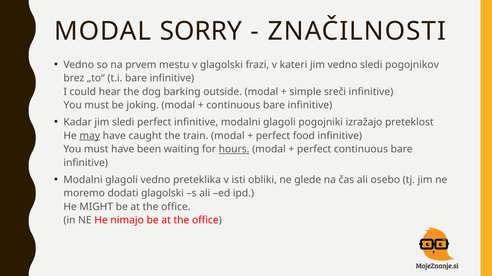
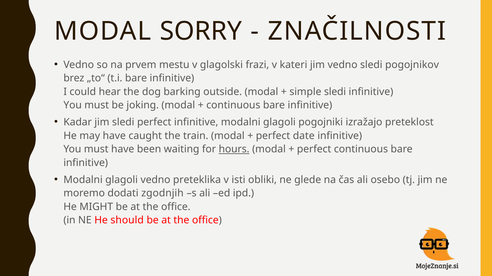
simple sreči: sreči -> sledi
may underline: present -> none
food: food -> date
dodati glagolski: glagolski -> zgodnjih
nimajo: nimajo -> should
